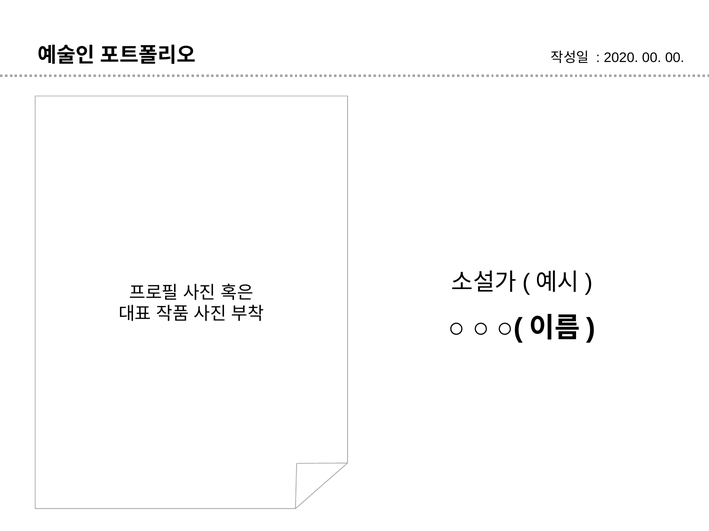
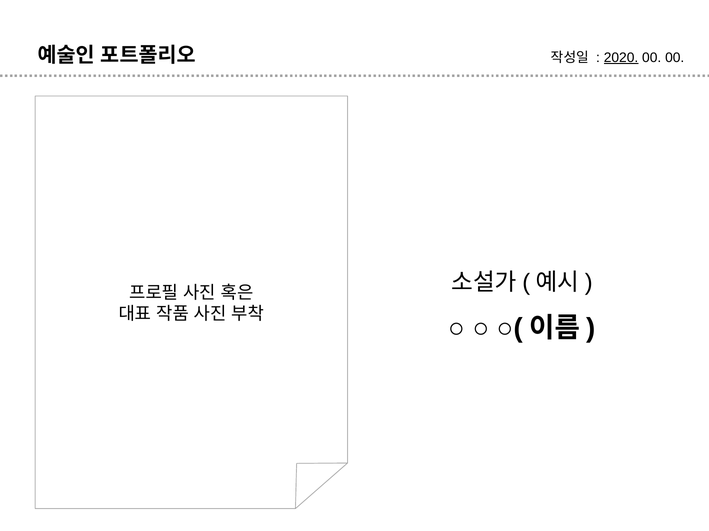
2020 underline: none -> present
